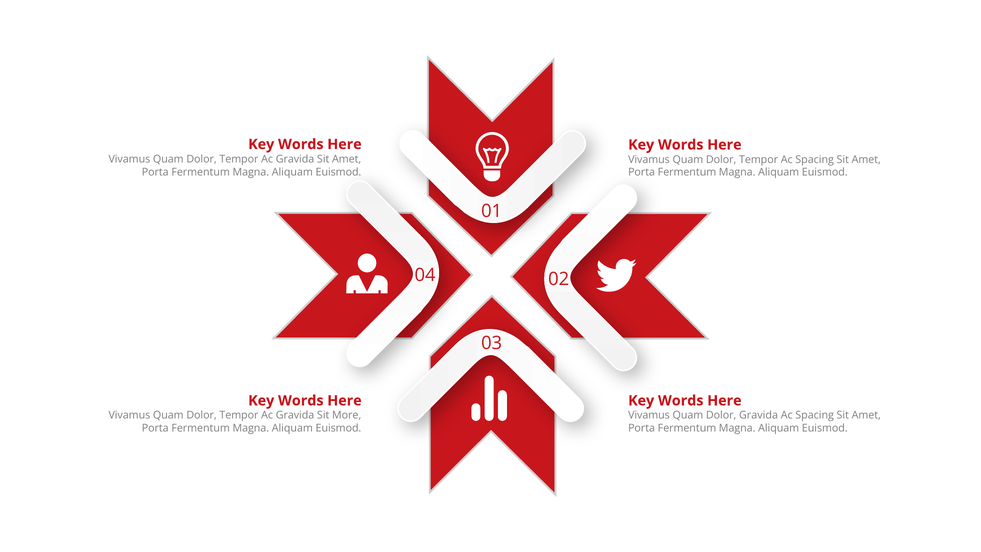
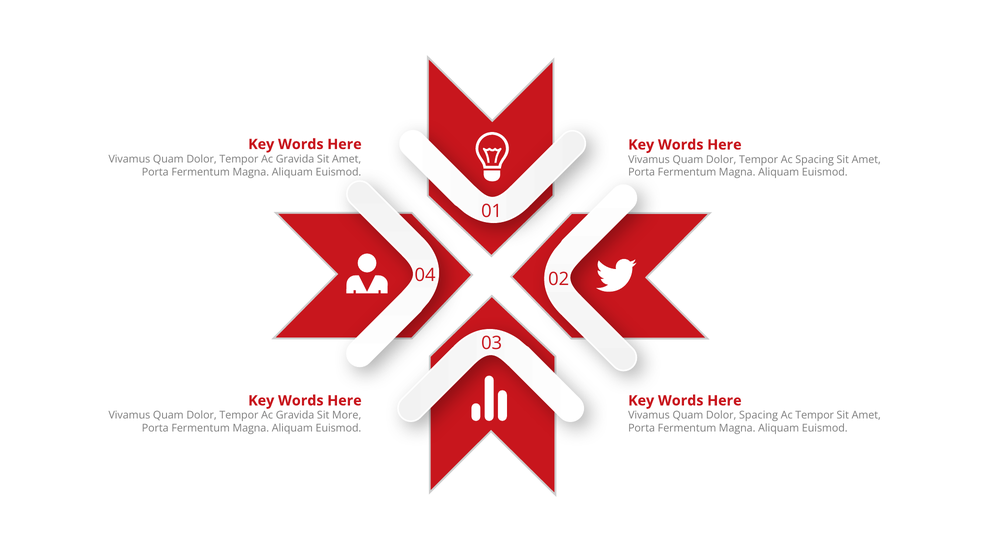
Dolor Gravida: Gravida -> Spacing
Spacing at (815, 415): Spacing -> Tempor
